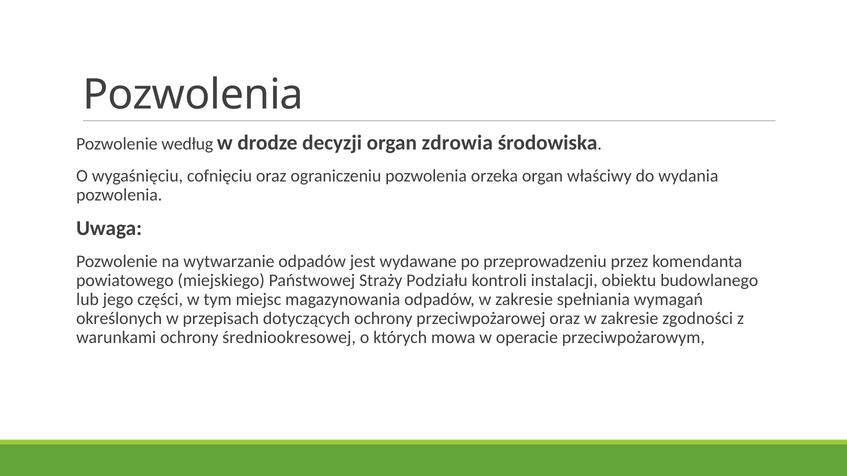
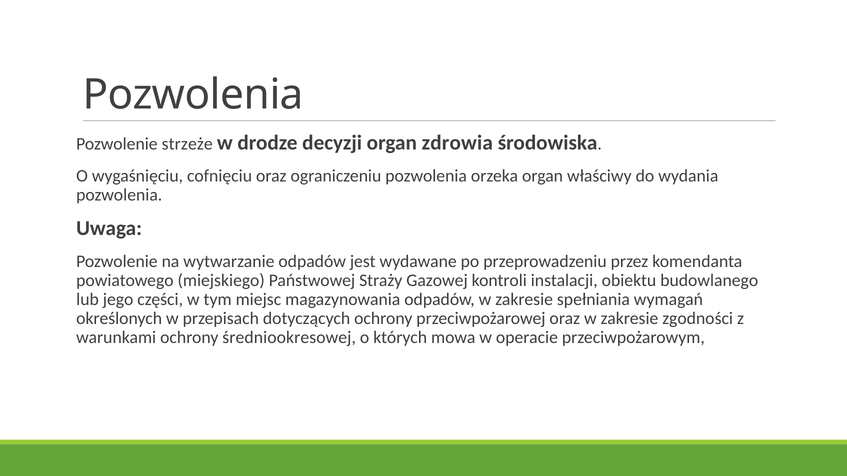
według: według -> strzeże
Podziału: Podziału -> Gazowej
